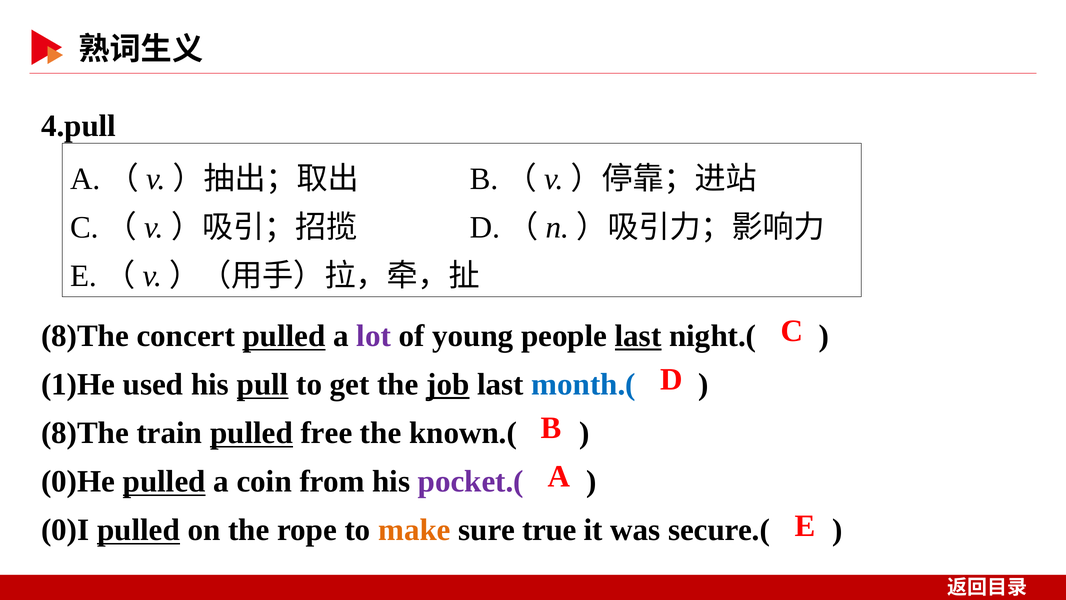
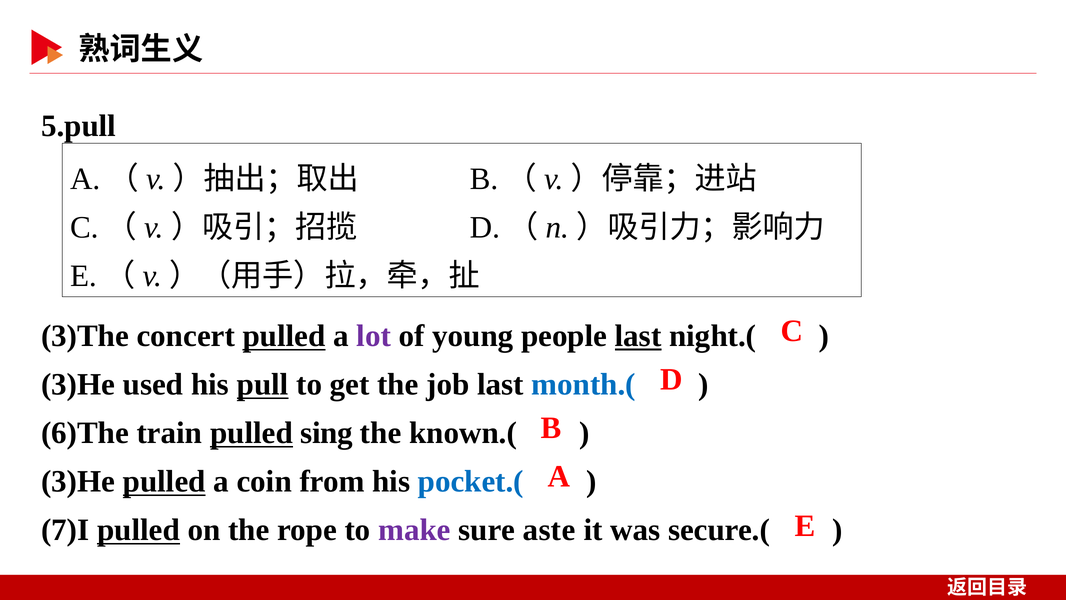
4.pull: 4.pull -> 5.pull
8)The at (85, 336): 8)The -> 3)The
1)He at (78, 384): 1)He -> 3)He
job underline: present -> none
8)The at (85, 433): 8)The -> 6)The
free: free -> sing
0)He at (78, 481): 0)He -> 3)He
pocket.( colour: purple -> blue
0)I: 0)I -> 7)I
make colour: orange -> purple
true: true -> aste
